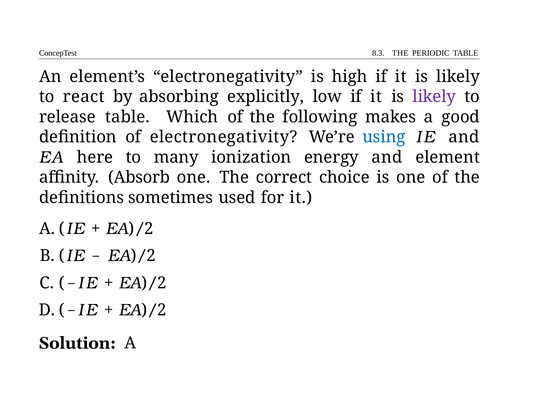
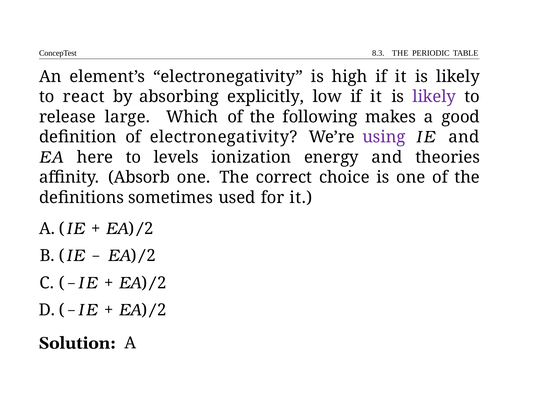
release table: table -> large
using colour: blue -> purple
many: many -> levels
element: element -> theories
